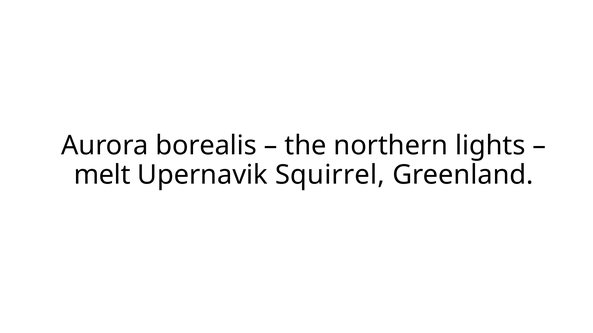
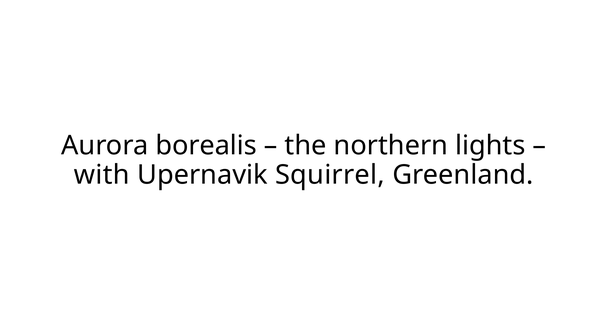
melt: melt -> with
